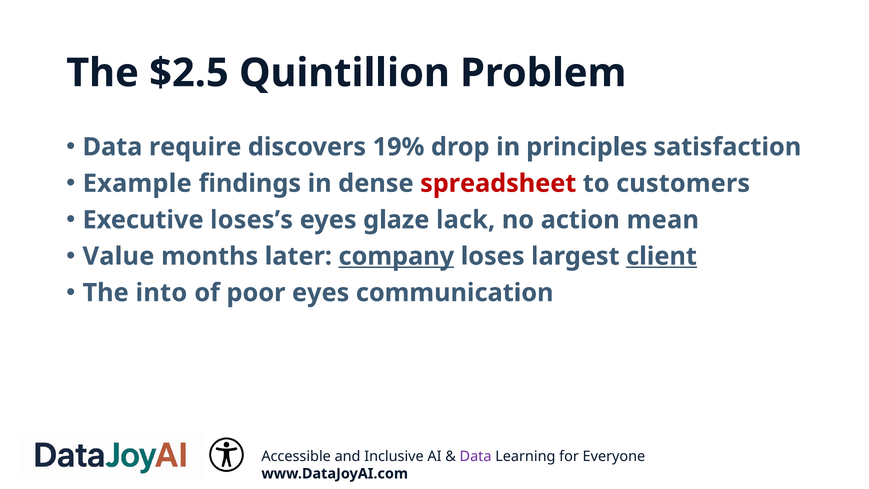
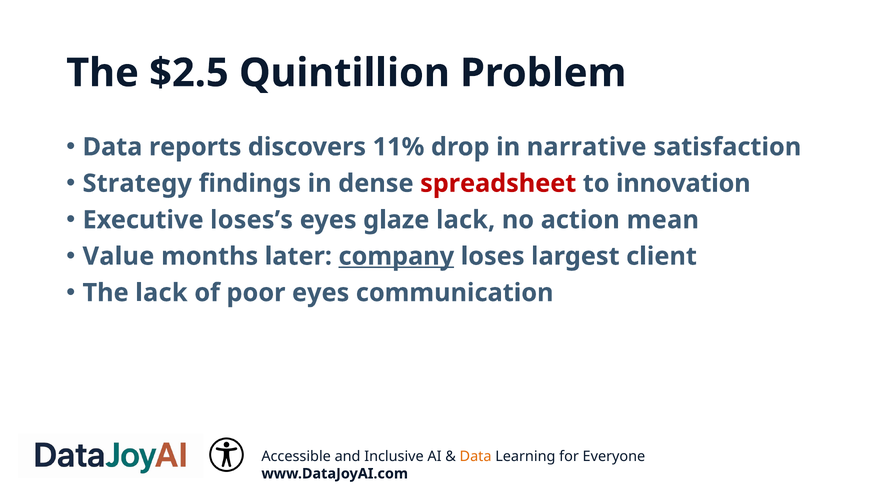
require: require -> reports
19%: 19% -> 11%
principles: principles -> narrative
Example: Example -> Strategy
customers: customers -> innovation
client underline: present -> none
The into: into -> lack
Data at (476, 456) colour: purple -> orange
